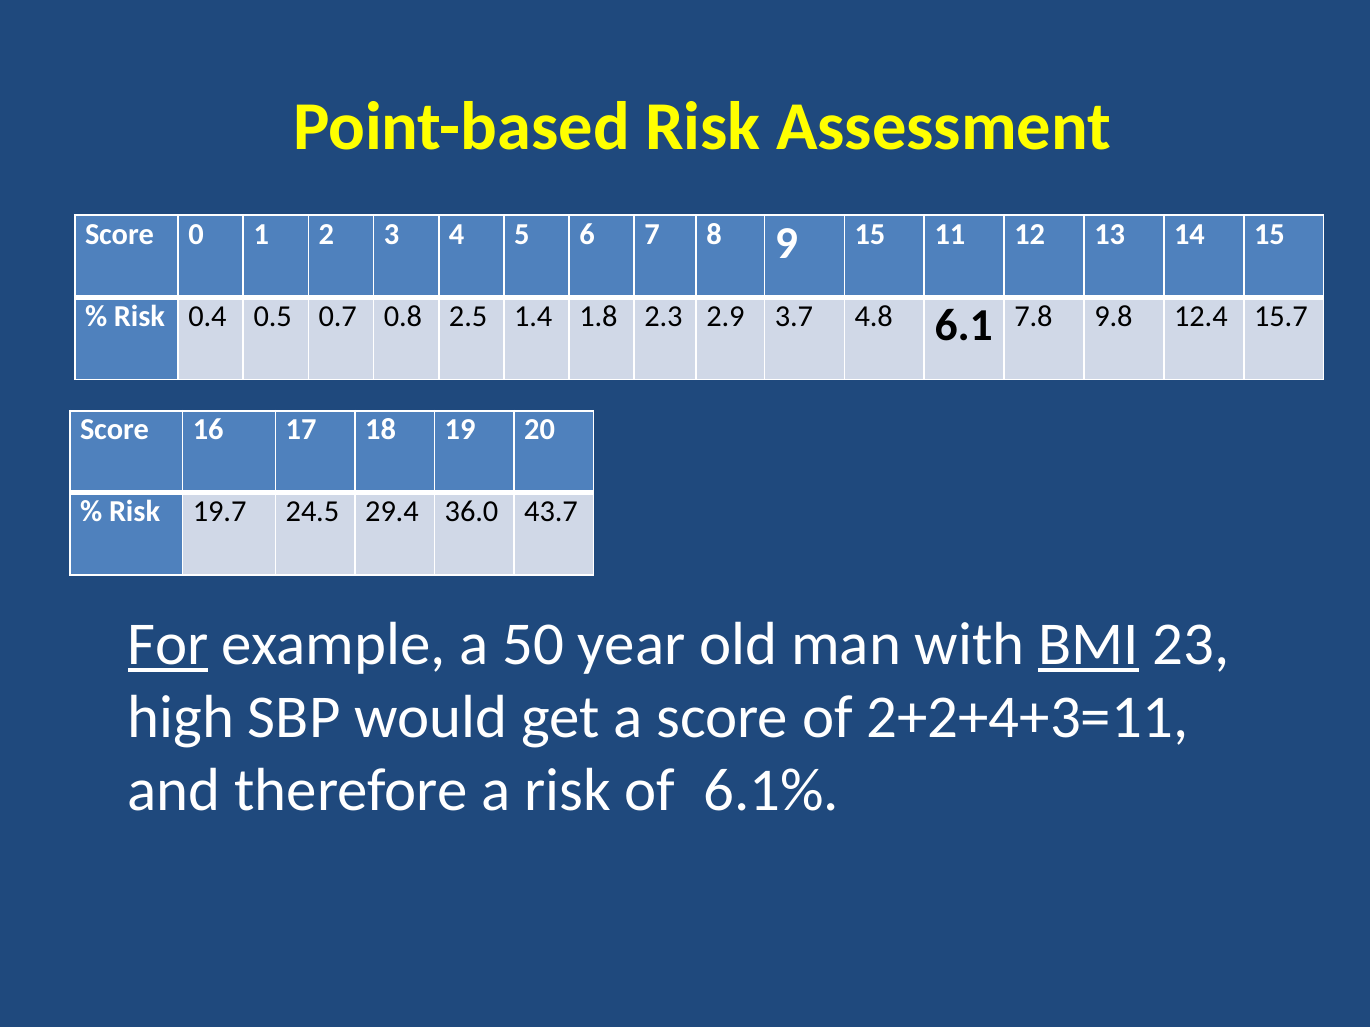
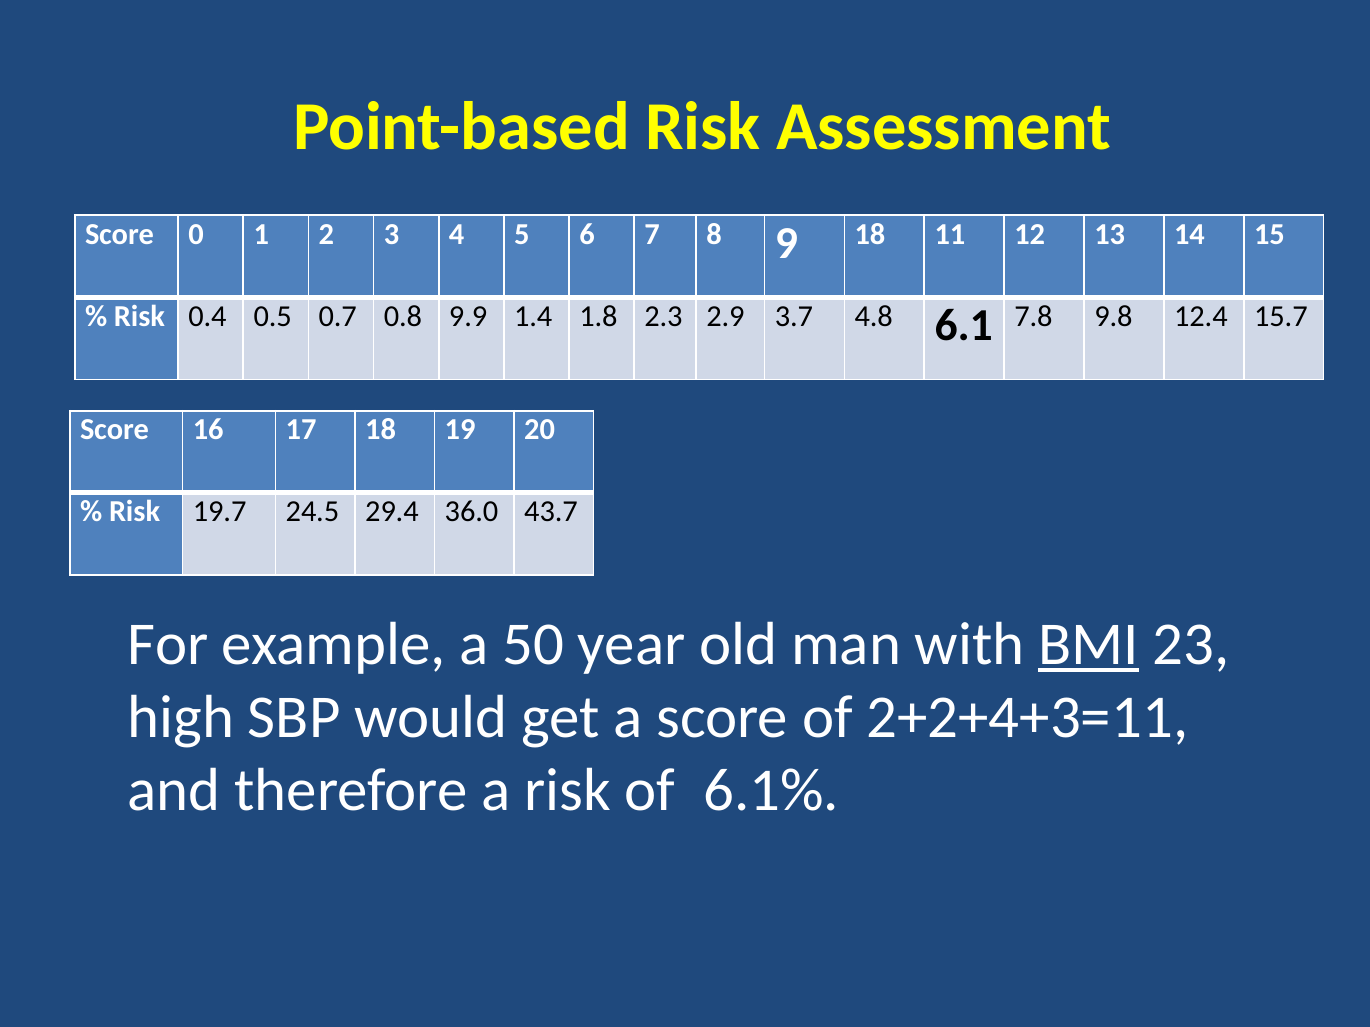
9 15: 15 -> 18
2.5: 2.5 -> 9.9
For underline: present -> none
